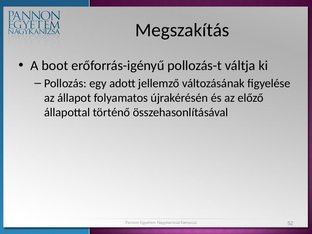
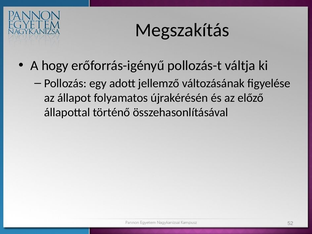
boot: boot -> hogy
